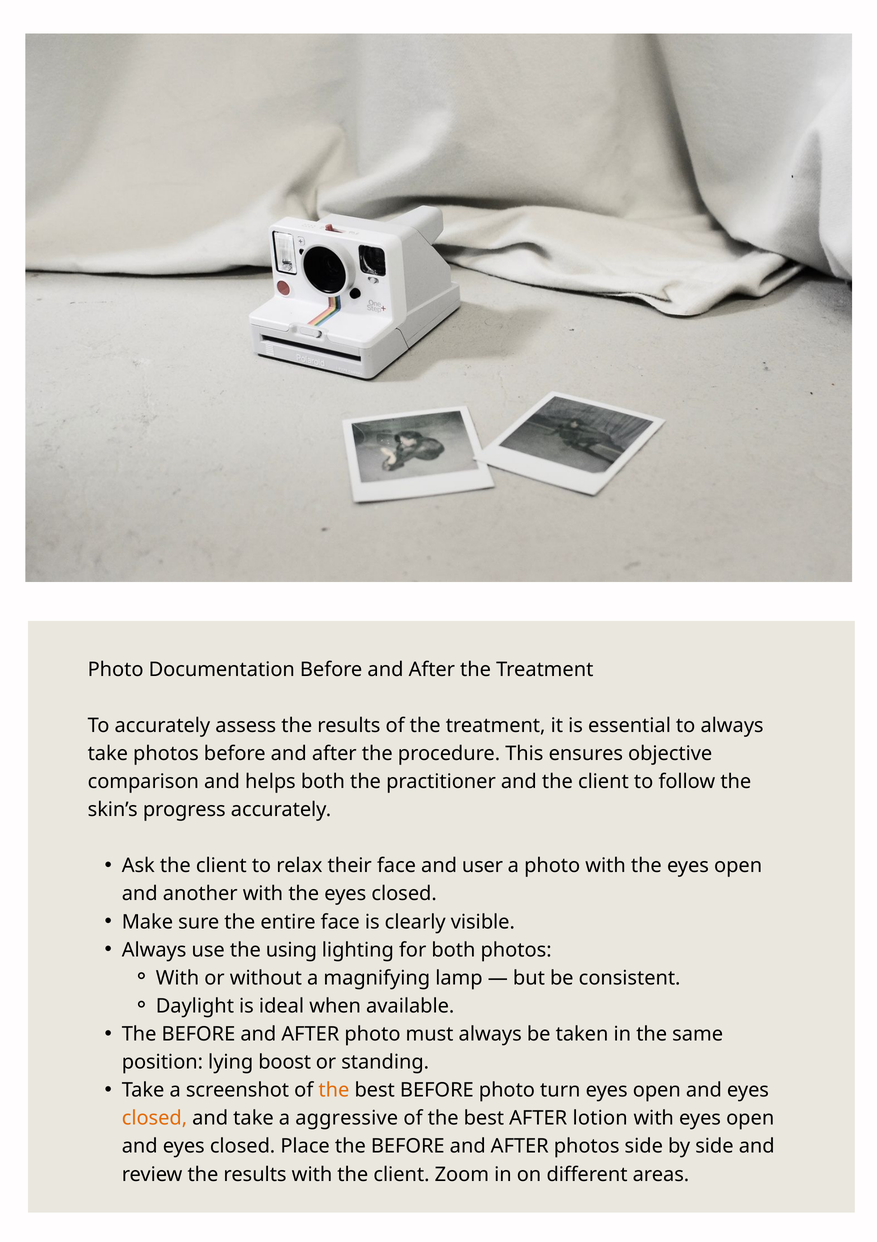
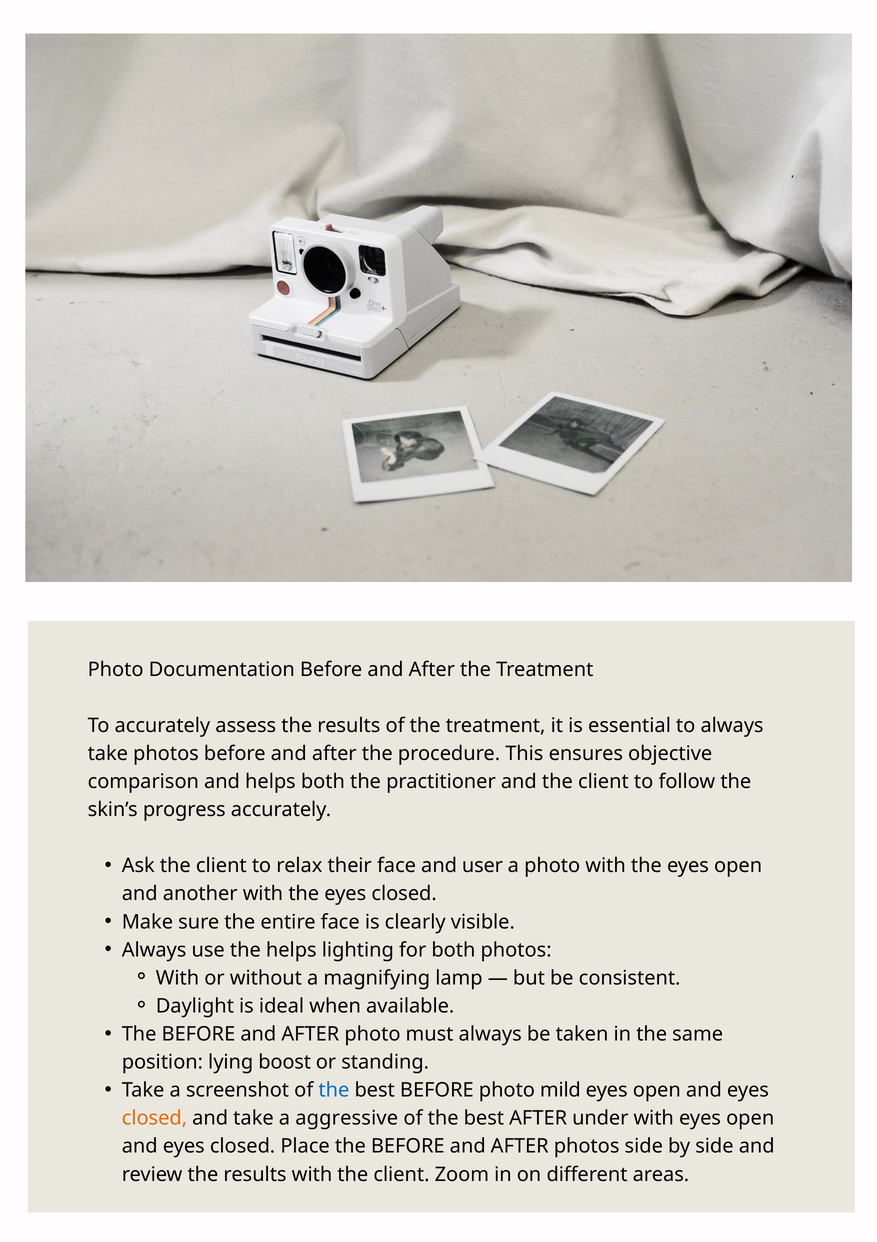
the using: using -> helps
the at (334, 1089) colour: orange -> blue
turn: turn -> mild
lotion: lotion -> under
